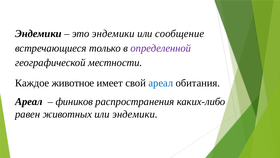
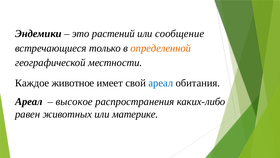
это эндемики: эндемики -> растений
определенной colour: purple -> orange
фиников: фиников -> высокое
или эндемики: эндемики -> материке
